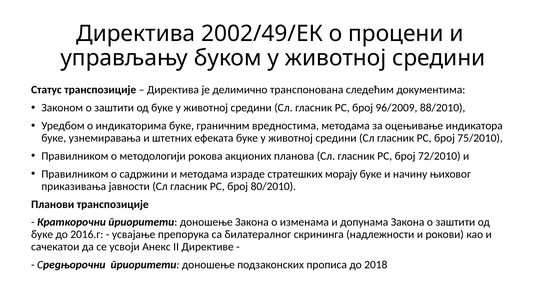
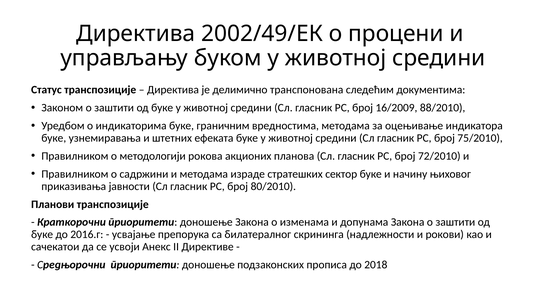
96/2009: 96/2009 -> 16/2009
морају: морају -> сектор
